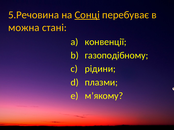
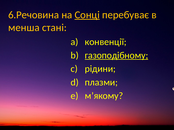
5.Речовина: 5.Речовина -> 6.Речовина
можна: можна -> менша
газоподібному underline: none -> present
